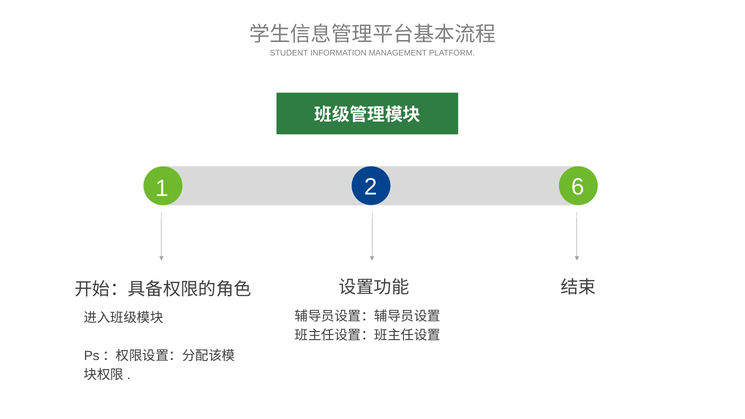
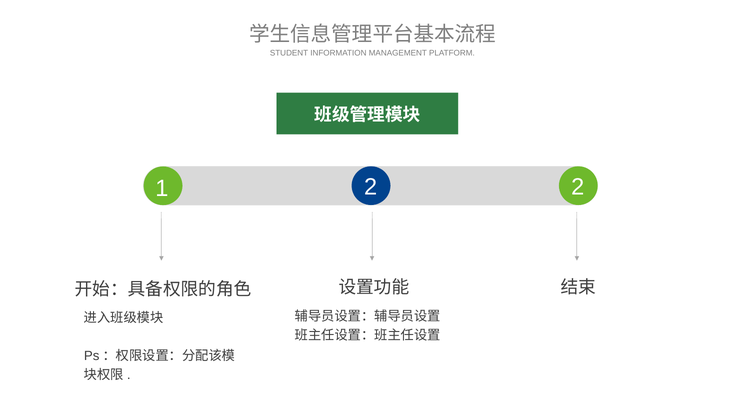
2 6: 6 -> 2
